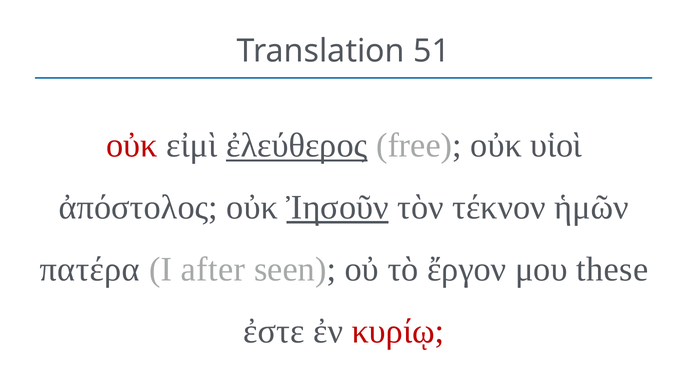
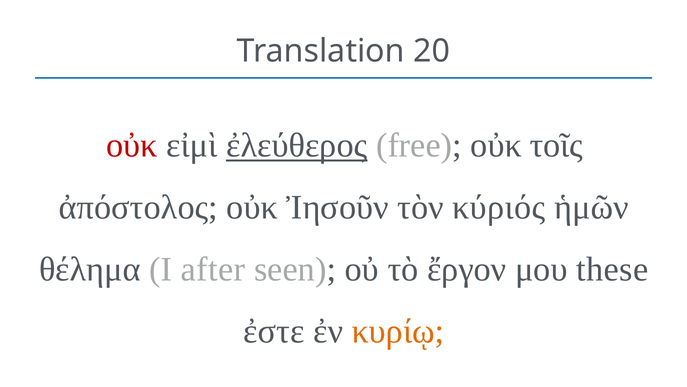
51: 51 -> 20
υἱοὶ: υἱοὶ -> τοῖς
Ἰησοῦν underline: present -> none
τέκνον: τέκνον -> κύριός
πατέρα: πατέρα -> θέλημα
κυρίῳ colour: red -> orange
